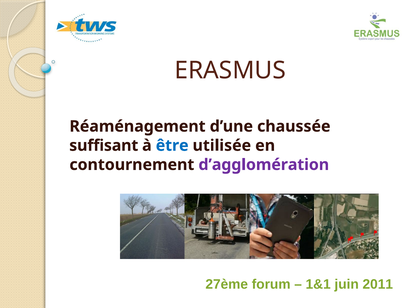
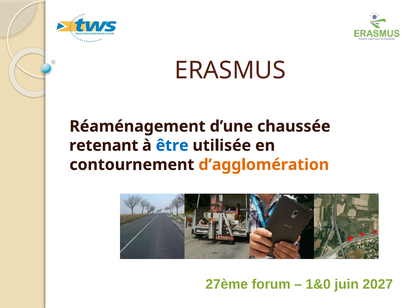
suffisant: suffisant -> retenant
d’agglomération colour: purple -> orange
1&1: 1&1 -> 1&0
2011: 2011 -> 2027
